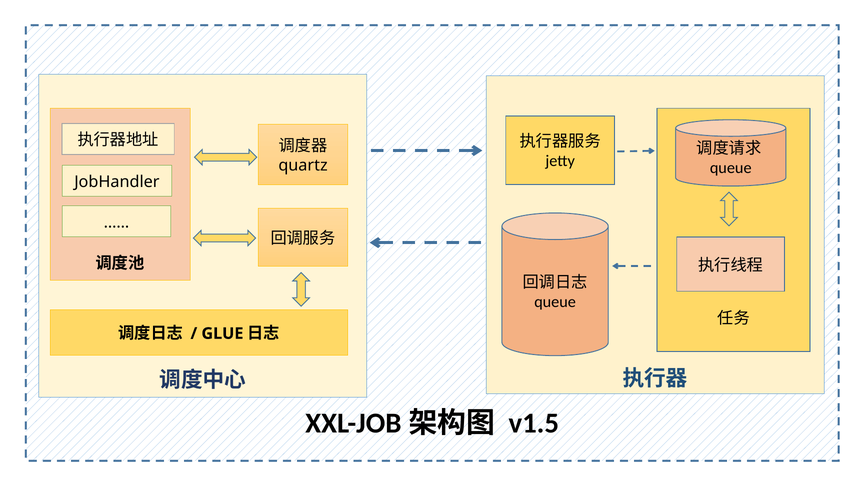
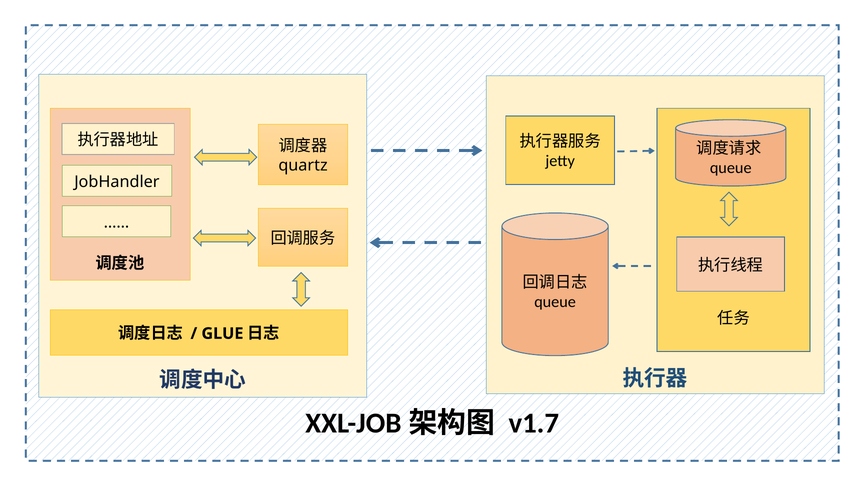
v1.5: v1.5 -> v1.7
